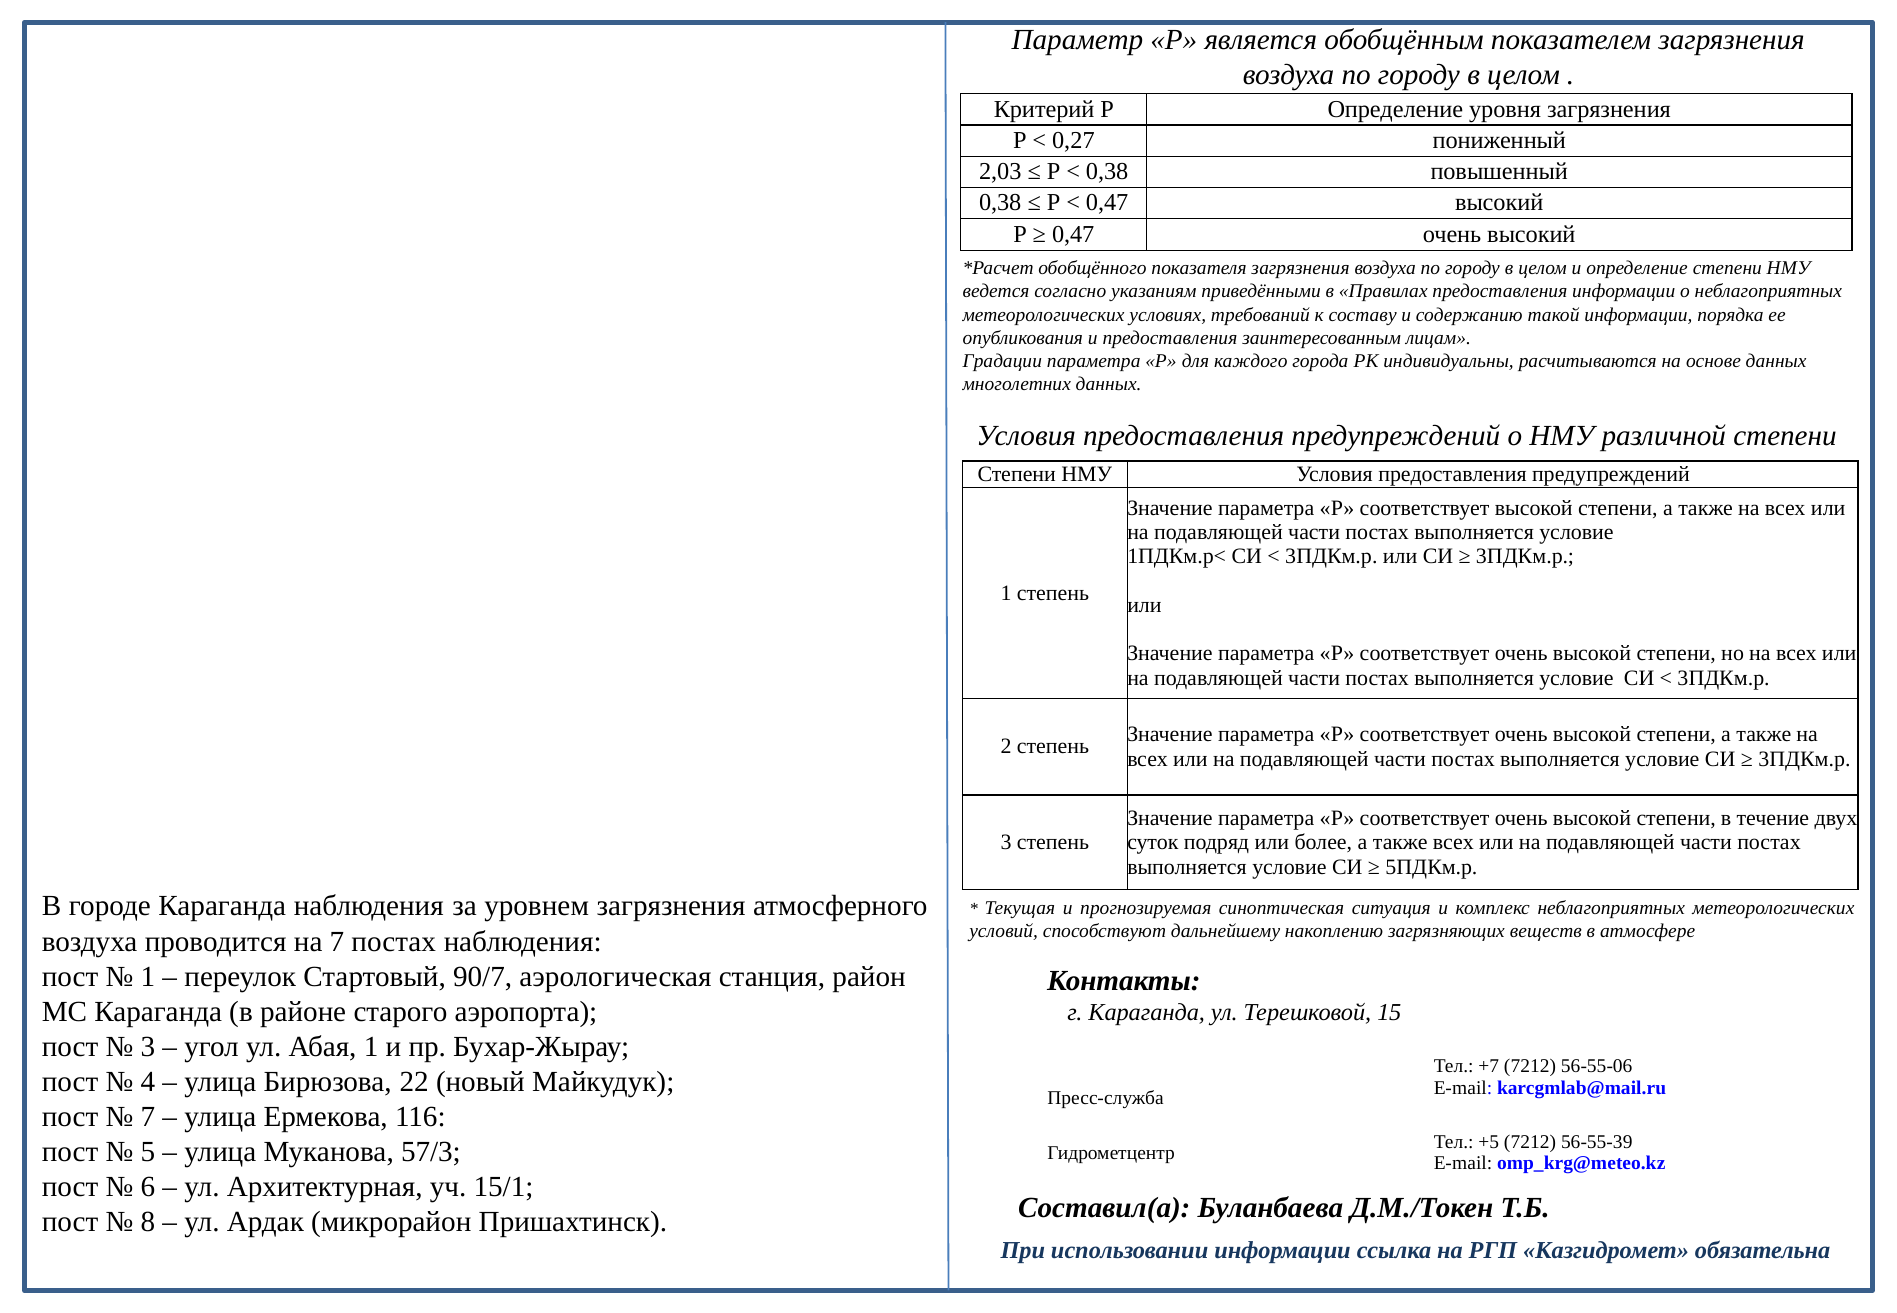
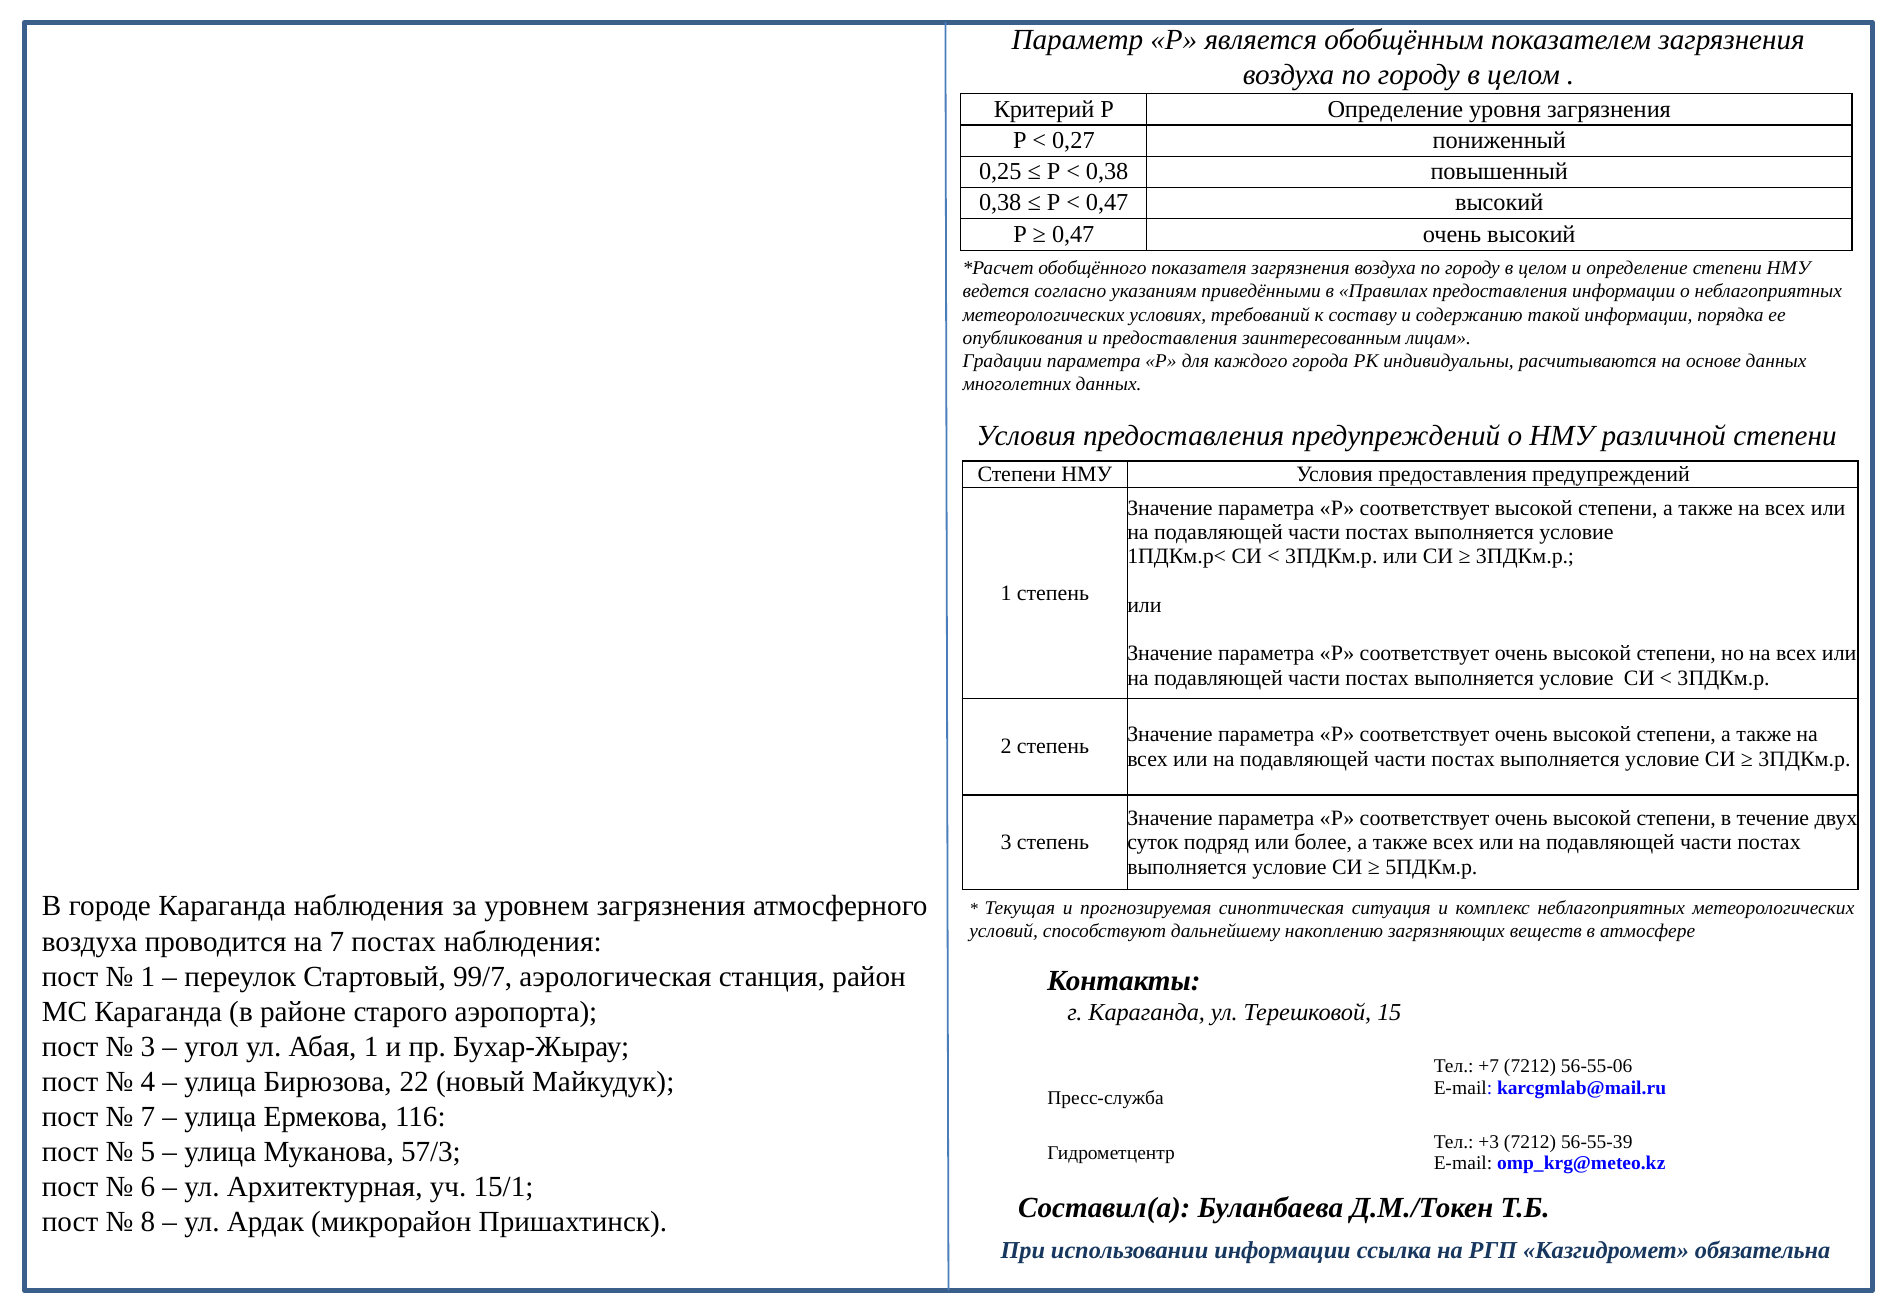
2,03: 2,03 -> 0,25
90/7: 90/7 -> 99/7
+5: +5 -> +3
